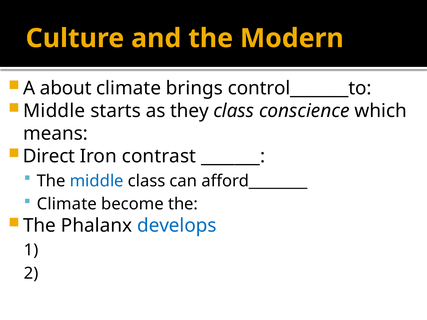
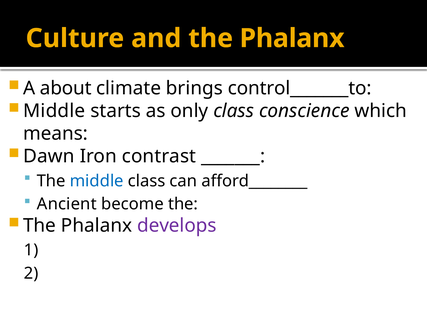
and the Modern: Modern -> Phalanx
they: they -> only
Direct: Direct -> Dawn
Climate at (67, 204): Climate -> Ancient
develops colour: blue -> purple
